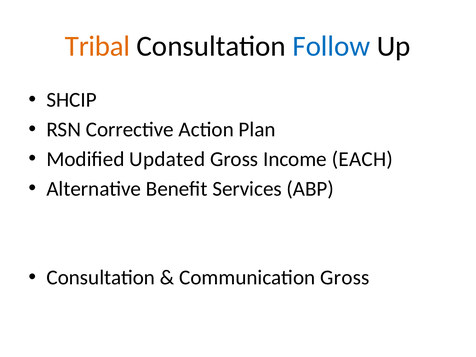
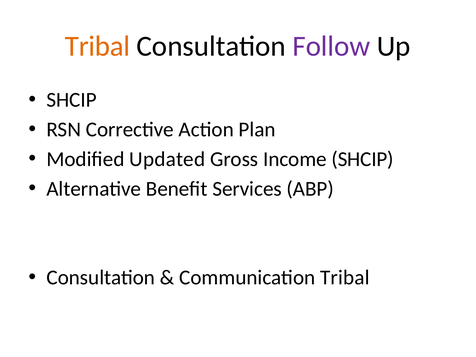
Follow colour: blue -> purple
Income EACH: EACH -> SHCIP
Communication Gross: Gross -> Tribal
